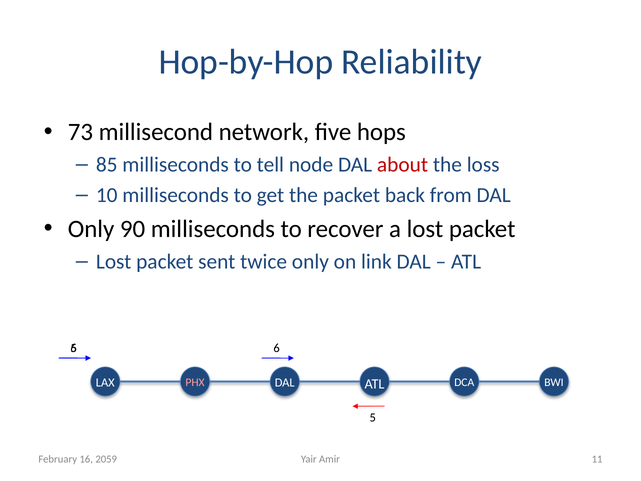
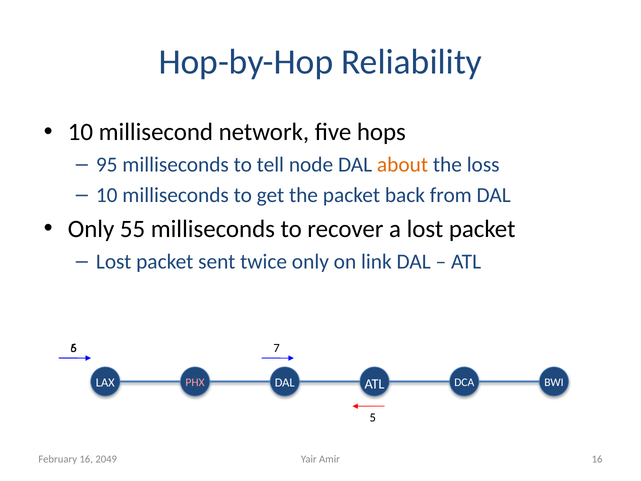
73 at (80, 132): 73 -> 10
85: 85 -> 95
about colour: red -> orange
90: 90 -> 55
6: 6 -> 7
Amir 11: 11 -> 16
2059: 2059 -> 2049
